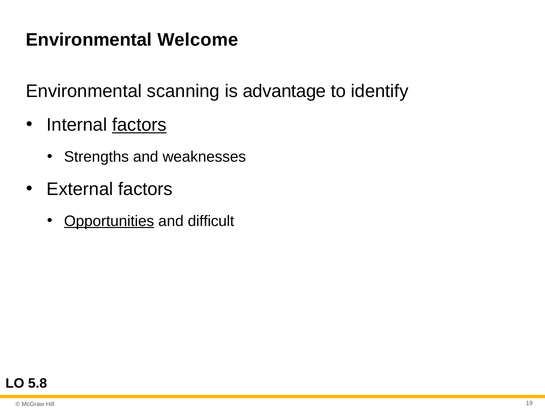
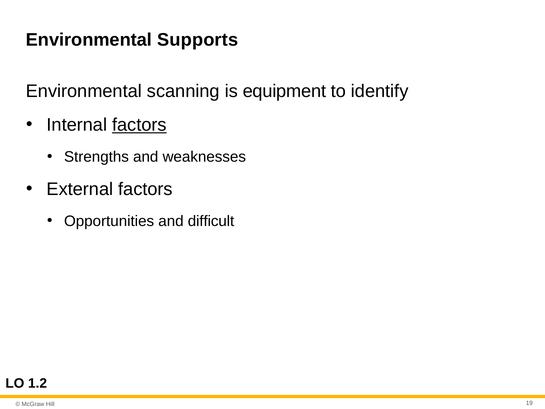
Welcome: Welcome -> Supports
advantage: advantage -> equipment
Opportunities underline: present -> none
5.8: 5.8 -> 1.2
